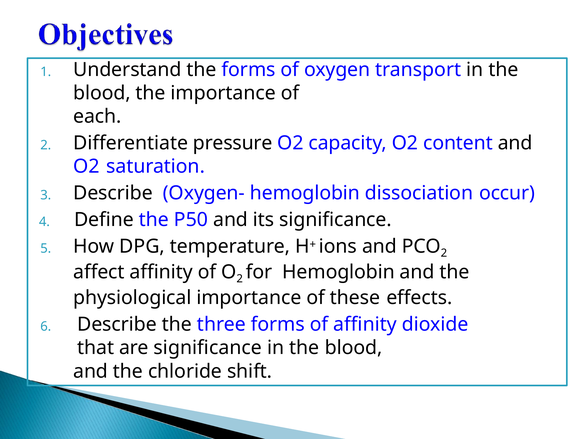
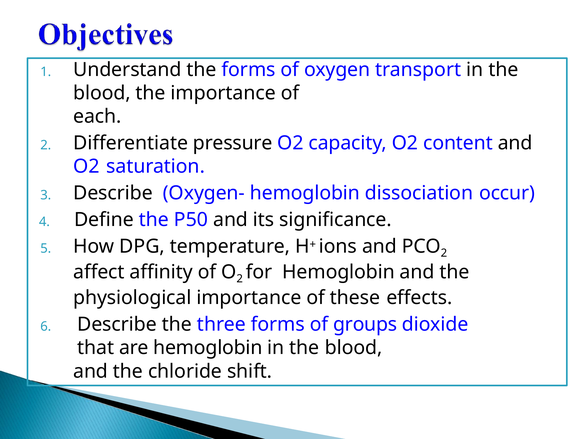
of affinity: affinity -> groups
are significance: significance -> hemoglobin
